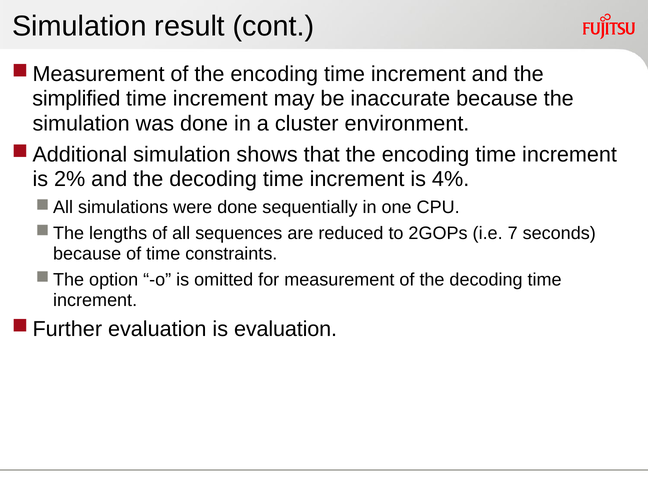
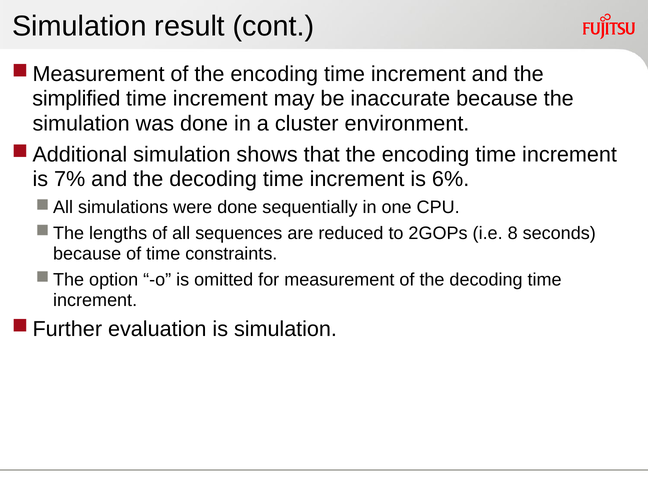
2%: 2% -> 7%
4%: 4% -> 6%
7: 7 -> 8
is evaluation: evaluation -> simulation
